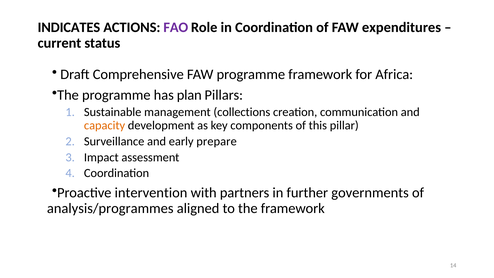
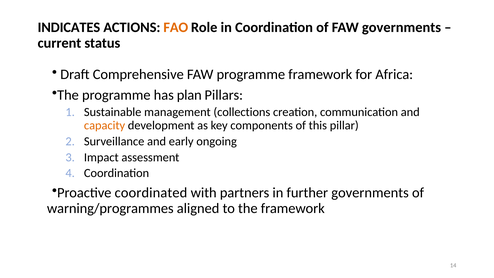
FAO colour: purple -> orange
FAW expenditures: expenditures -> governments
prepare: prepare -> ongoing
intervention: intervention -> coordinated
analysis/programmes: analysis/programmes -> warning/programmes
